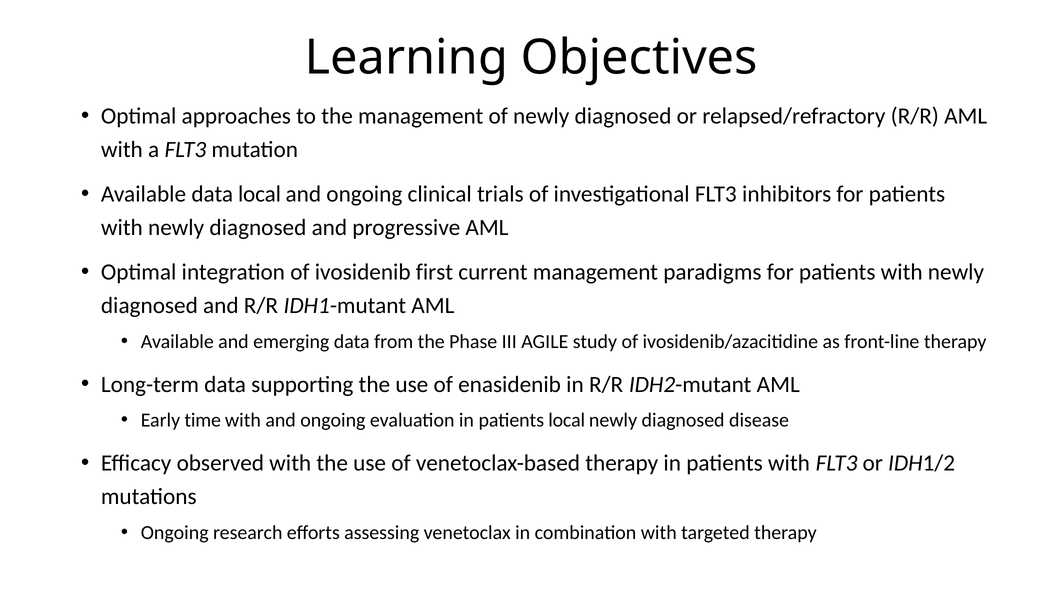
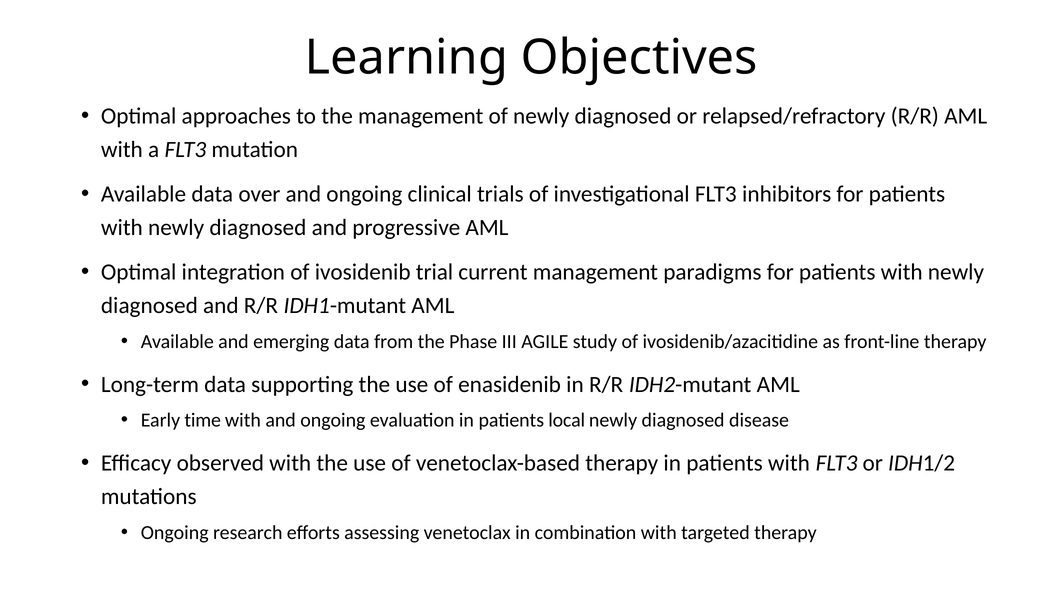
data local: local -> over
first: first -> trial
